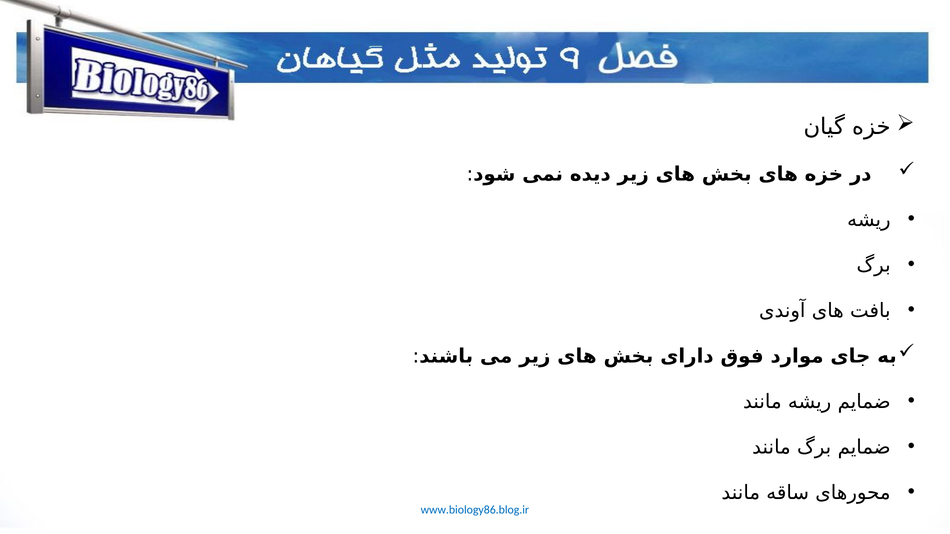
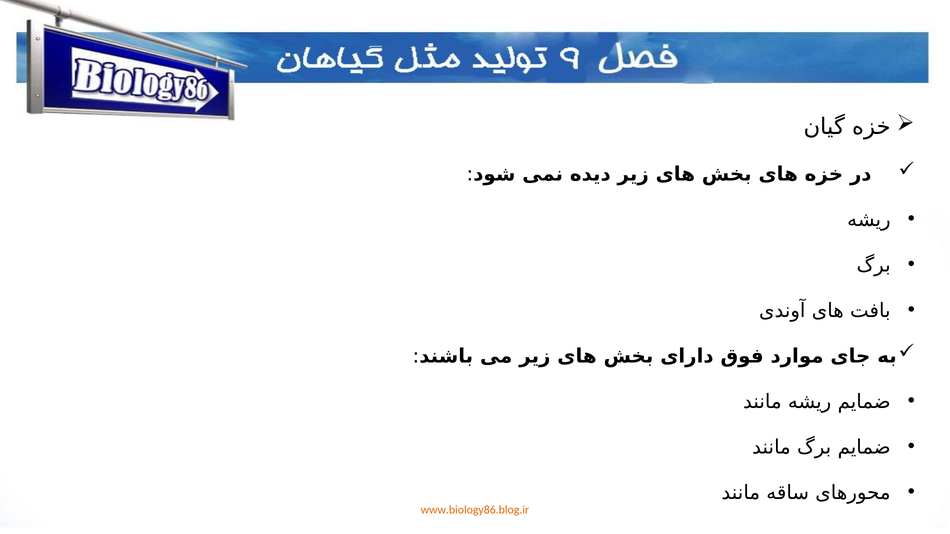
www.biology86.blog.ir colour: blue -> orange
